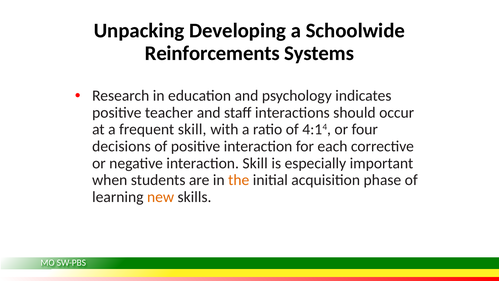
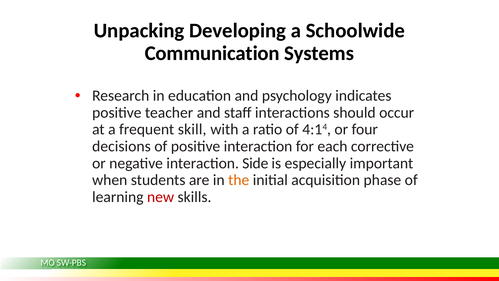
Reinforcements: Reinforcements -> Communication
interaction Skill: Skill -> Side
new colour: orange -> red
